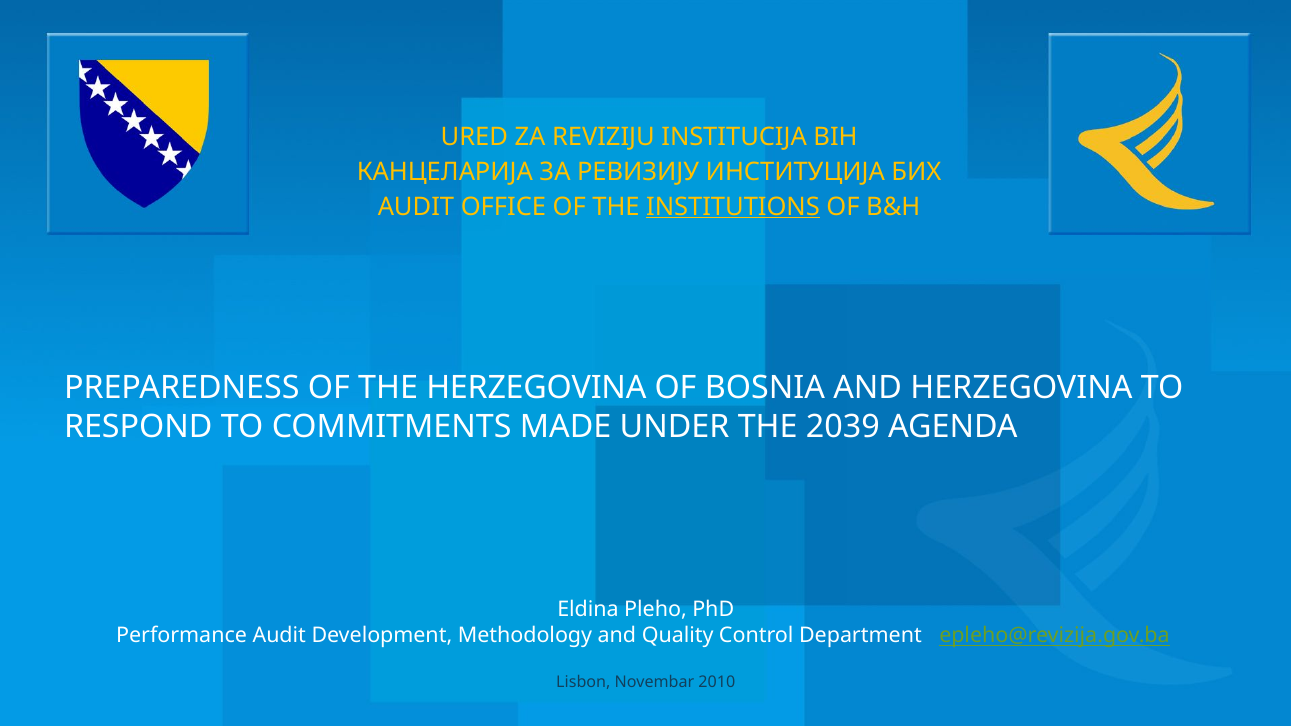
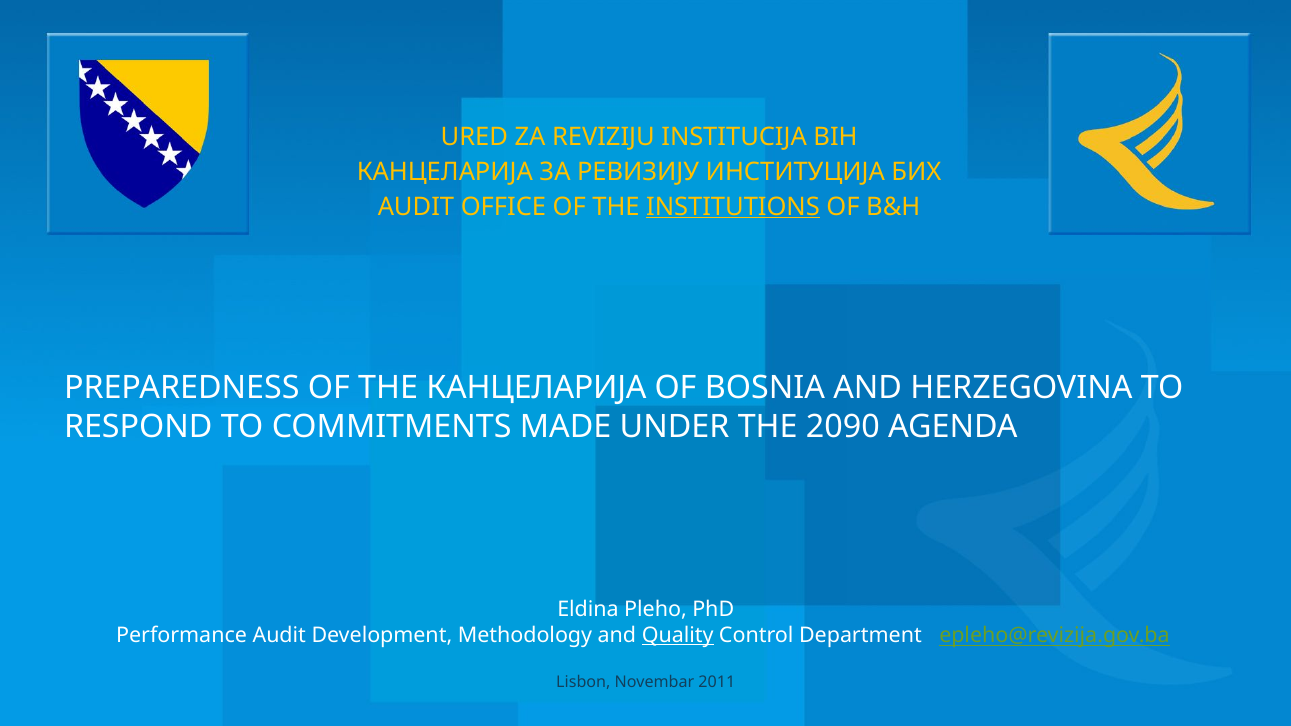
THE HERZEGOVINA: HERZEGOVINA -> КАНЦЕЛАРИЈА
2039: 2039 -> 2090
Quality underline: none -> present
2010: 2010 -> 2011
